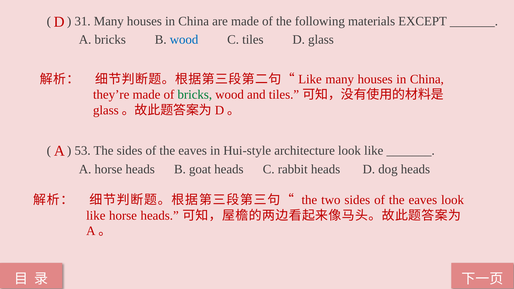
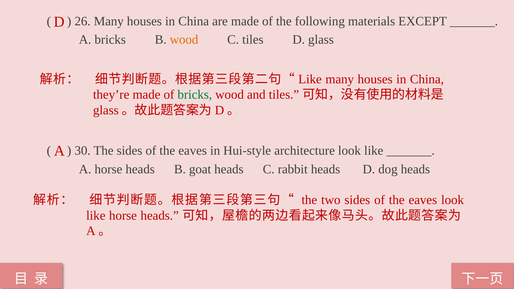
31: 31 -> 26
wood at (184, 40) colour: blue -> orange
53: 53 -> 30
